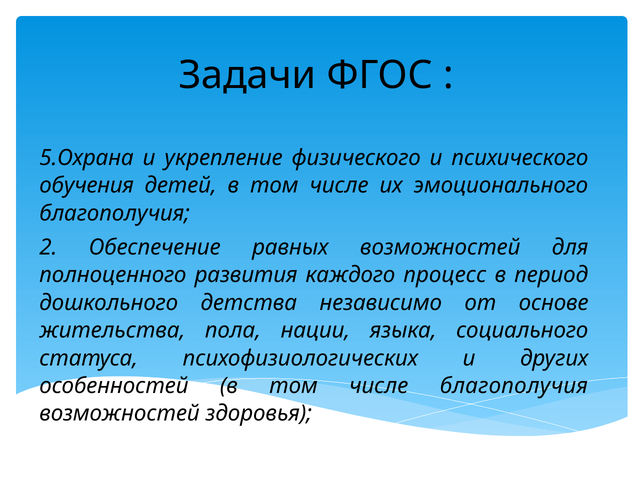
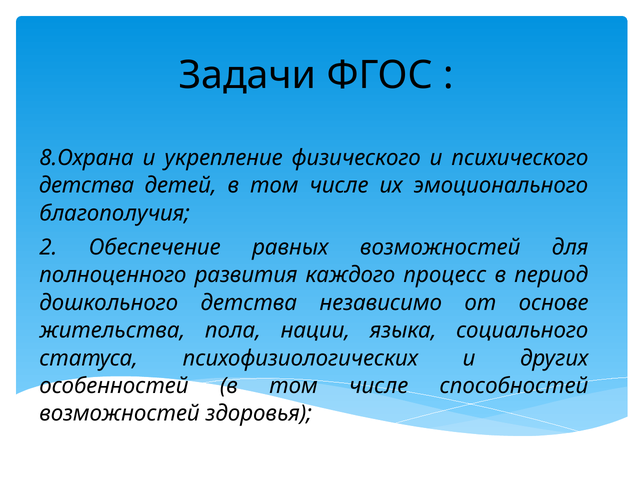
5.Охрана: 5.Охрана -> 8.Охрана
обучения at (87, 186): обучения -> детства
числе благополучия: благополучия -> способностей
